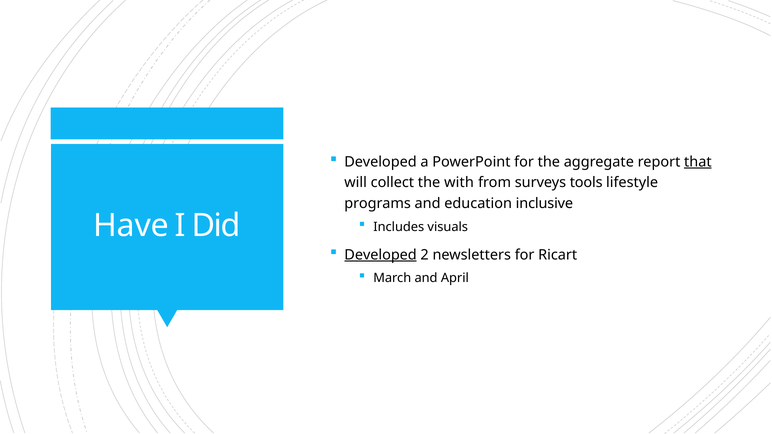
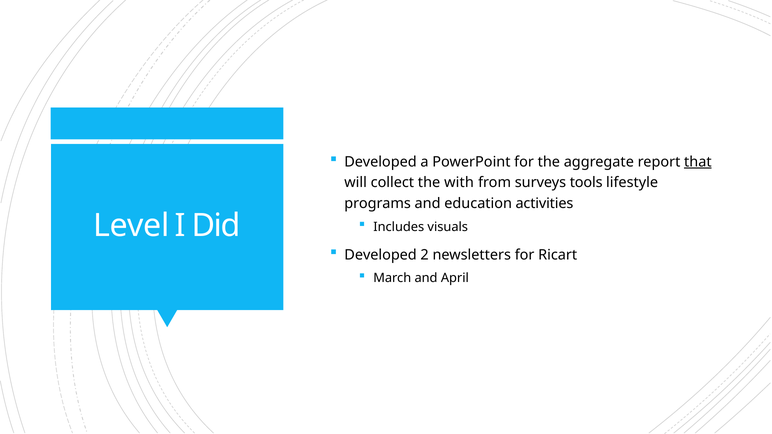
inclusive: inclusive -> activities
Have: Have -> Level
Developed at (381, 255) underline: present -> none
